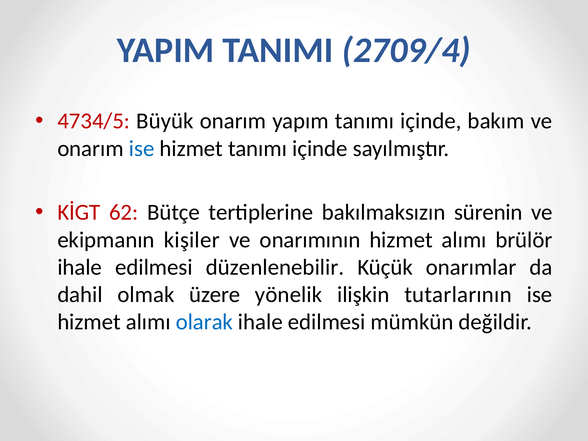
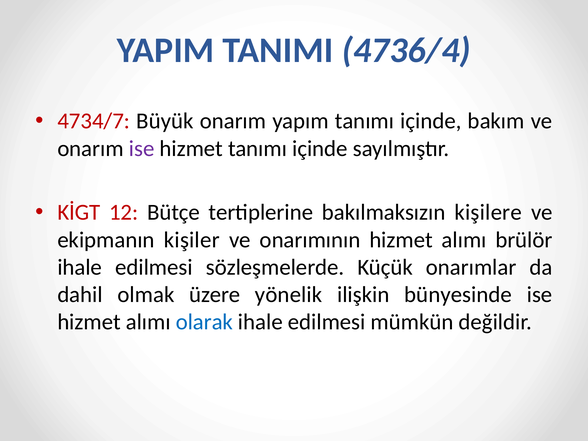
2709/4: 2709/4 -> 4736/4
4734/5: 4734/5 -> 4734/7
ise at (142, 149) colour: blue -> purple
62: 62 -> 12
sürenin: sürenin -> kişilere
düzenlenebilir: düzenlenebilir -> sözleşmelerde
tutarlarının: tutarlarının -> bünyesinde
